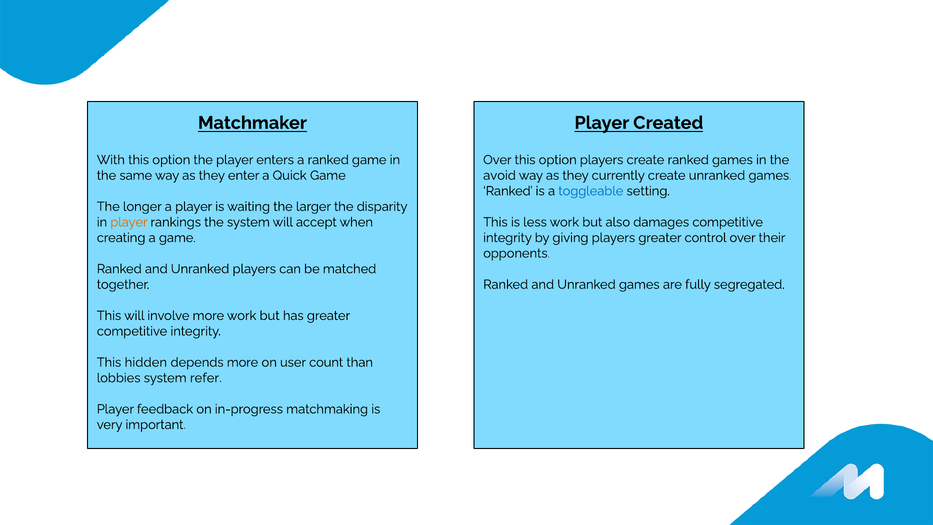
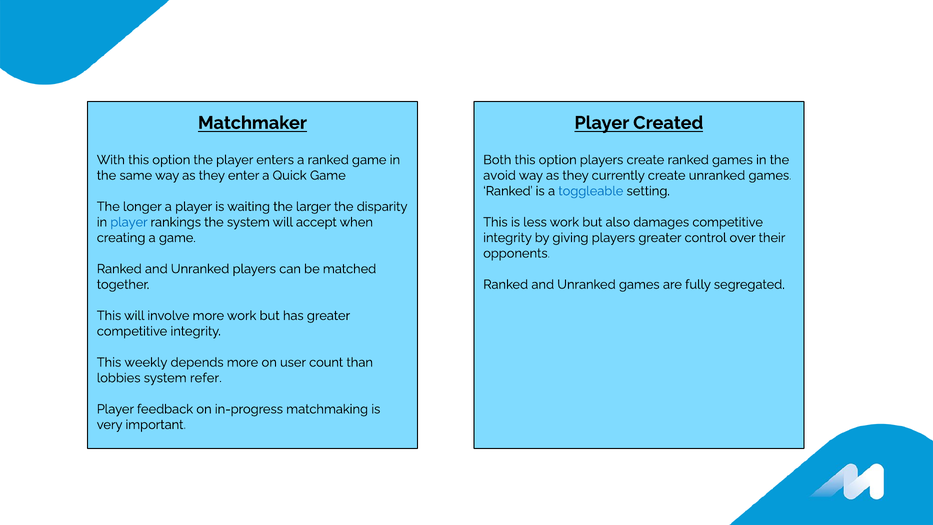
Over at (497, 160): Over -> Both
player at (129, 222) colour: orange -> blue
hidden: hidden -> weekly
